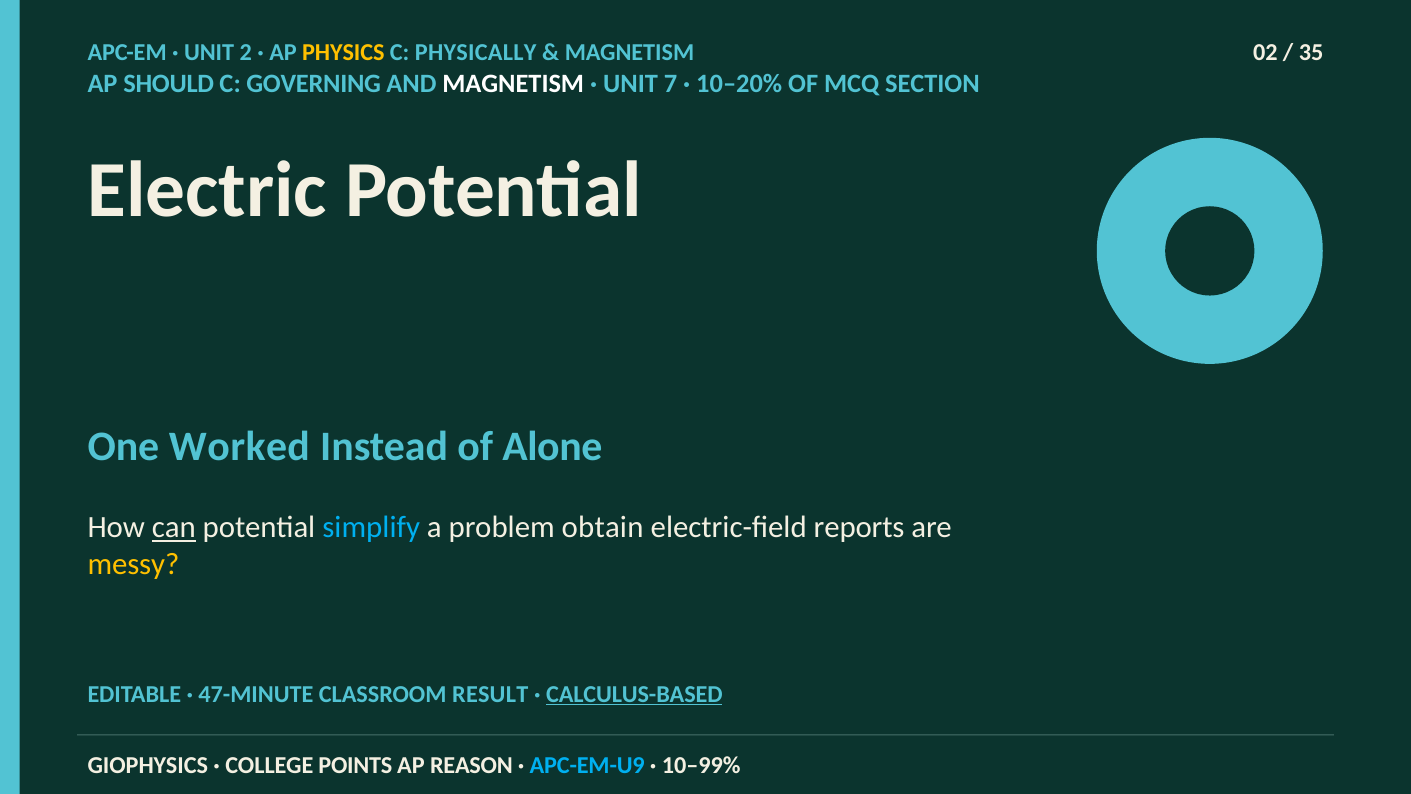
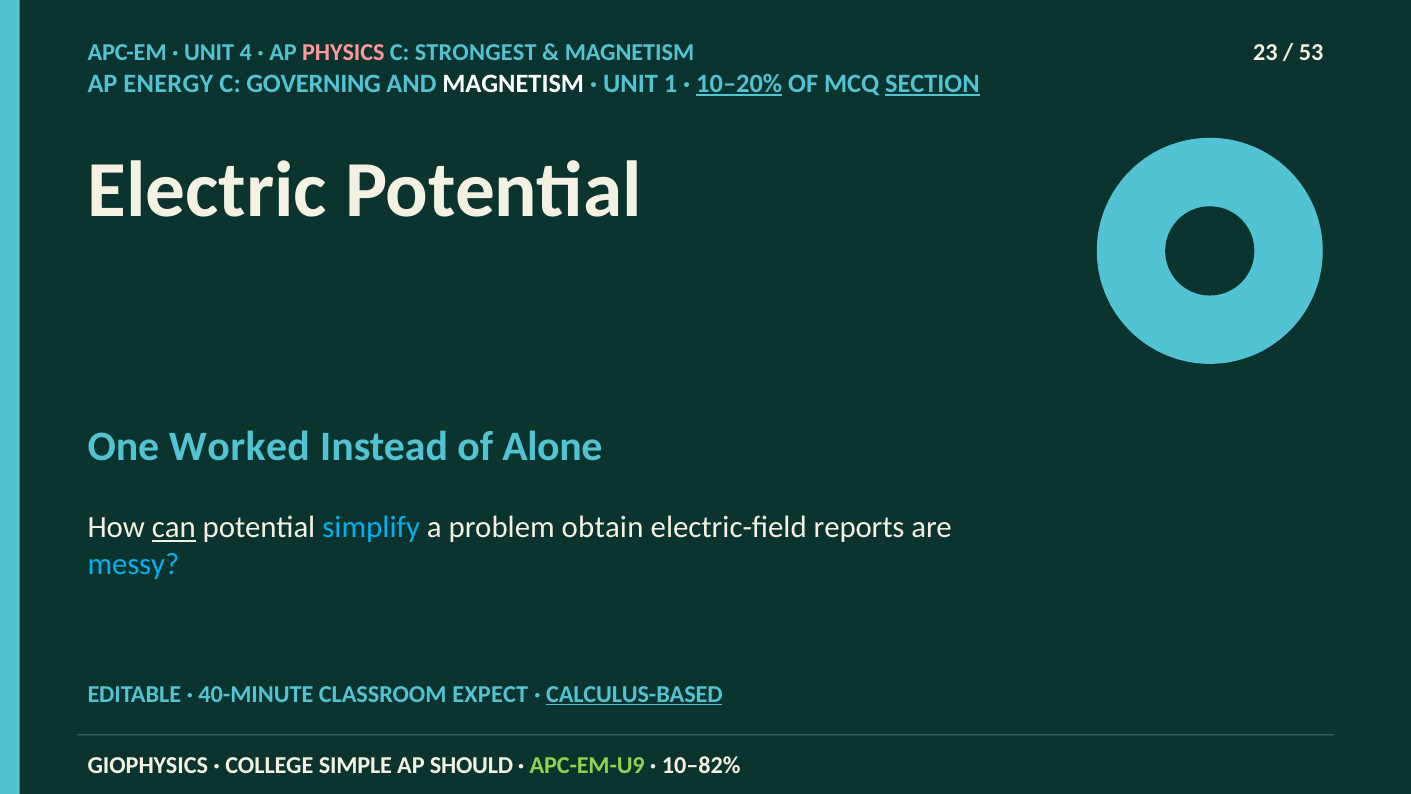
2: 2 -> 4
PHYSICS colour: yellow -> pink
PHYSICALLY: PHYSICALLY -> STRONGEST
02: 02 -> 23
35: 35 -> 53
SHOULD: SHOULD -> ENERGY
7: 7 -> 1
10–20% underline: none -> present
SECTION underline: none -> present
messy colour: yellow -> light blue
47-MINUTE: 47-MINUTE -> 40-MINUTE
RESULT: RESULT -> EXPECT
POINTS: POINTS -> SIMPLE
REASON: REASON -> SHOULD
APC-EM-U9 colour: light blue -> light green
10–99%: 10–99% -> 10–82%
